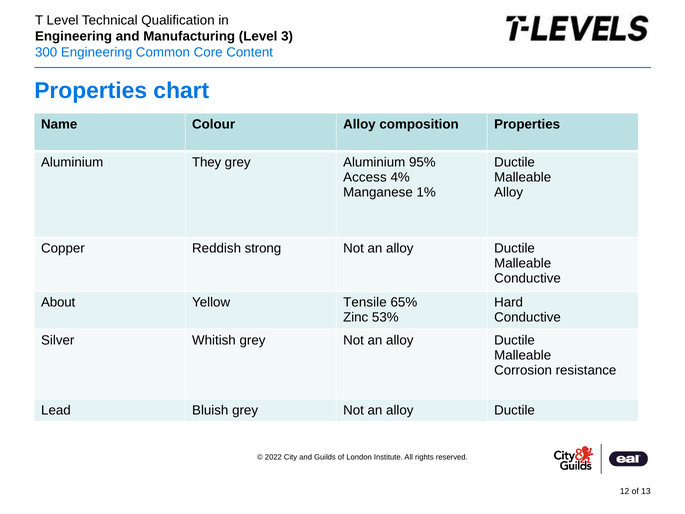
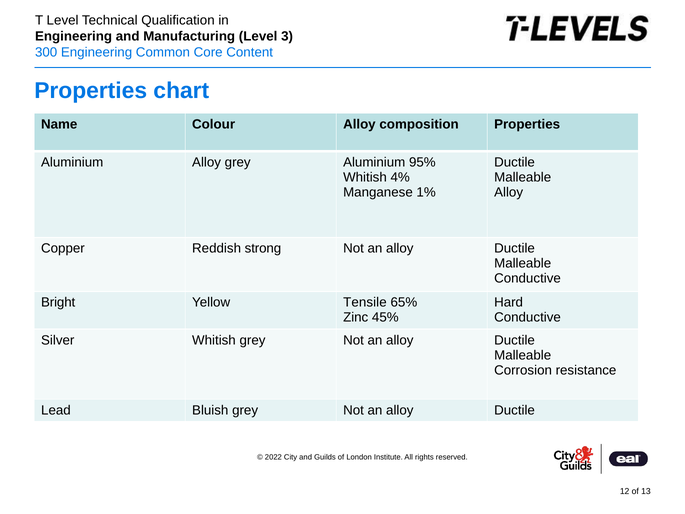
Aluminium They: They -> Alloy
Access at (365, 177): Access -> Whitish
About: About -> Bright
53%: 53% -> 45%
